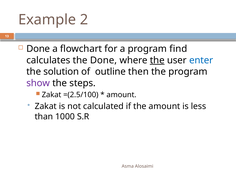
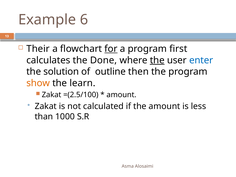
2: 2 -> 6
Done at (38, 49): Done -> Their
for underline: none -> present
find: find -> first
show colour: purple -> orange
steps: steps -> learn
